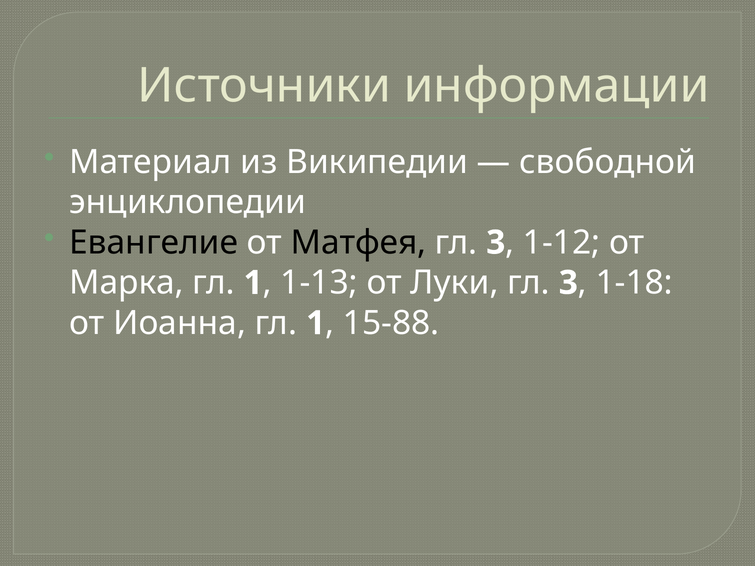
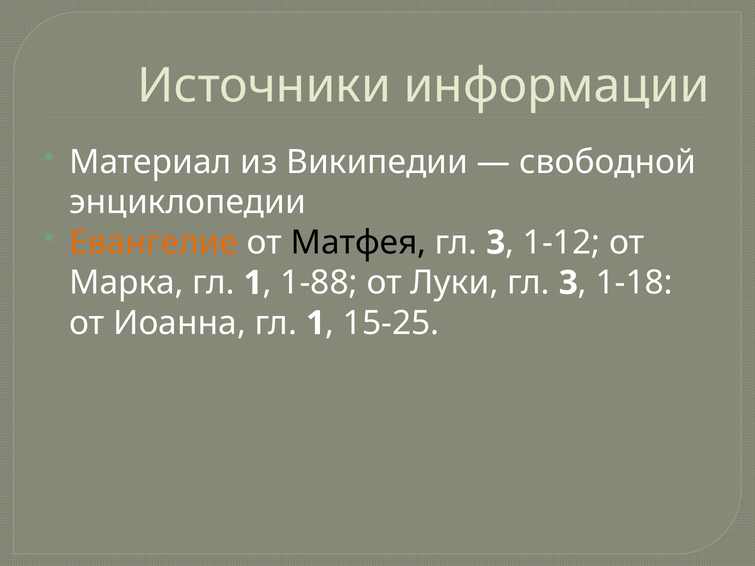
Евангелие colour: black -> orange
1-13: 1-13 -> 1-88
15-88: 15-88 -> 15-25
